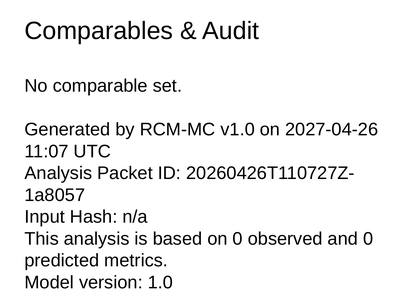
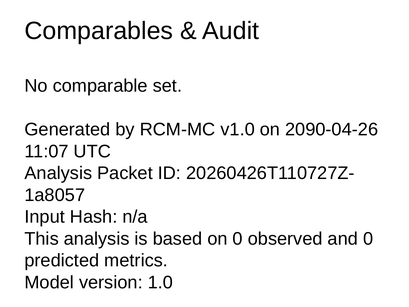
2027-04-26: 2027-04-26 -> 2090-04-26
